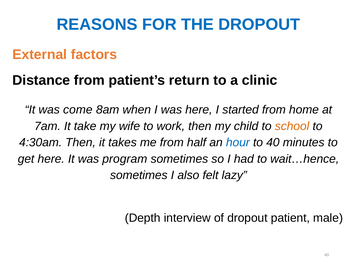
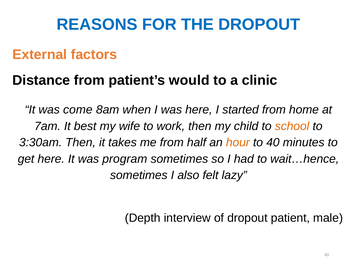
return: return -> would
take: take -> best
4:30am: 4:30am -> 3:30am
hour colour: blue -> orange
